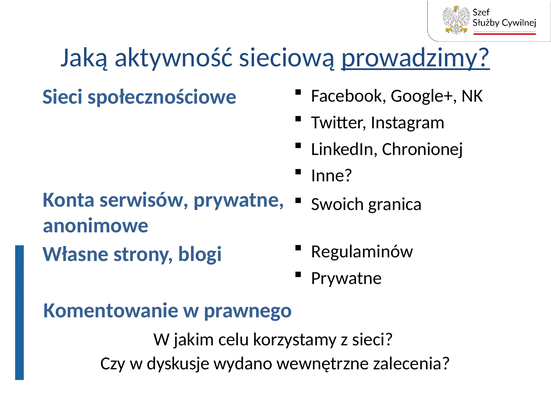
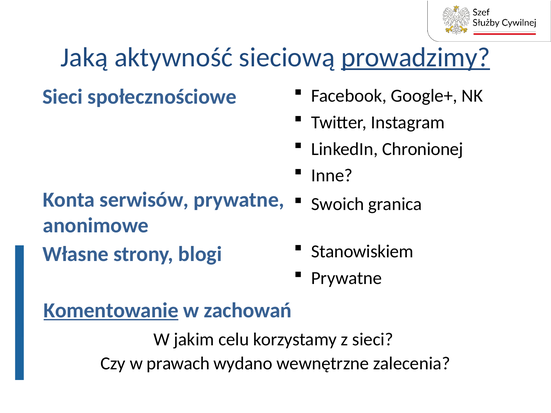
Regulaminów: Regulaminów -> Stanowiskiem
Komentowanie underline: none -> present
prawnego: prawnego -> zachowań
dyskusje: dyskusje -> prawach
